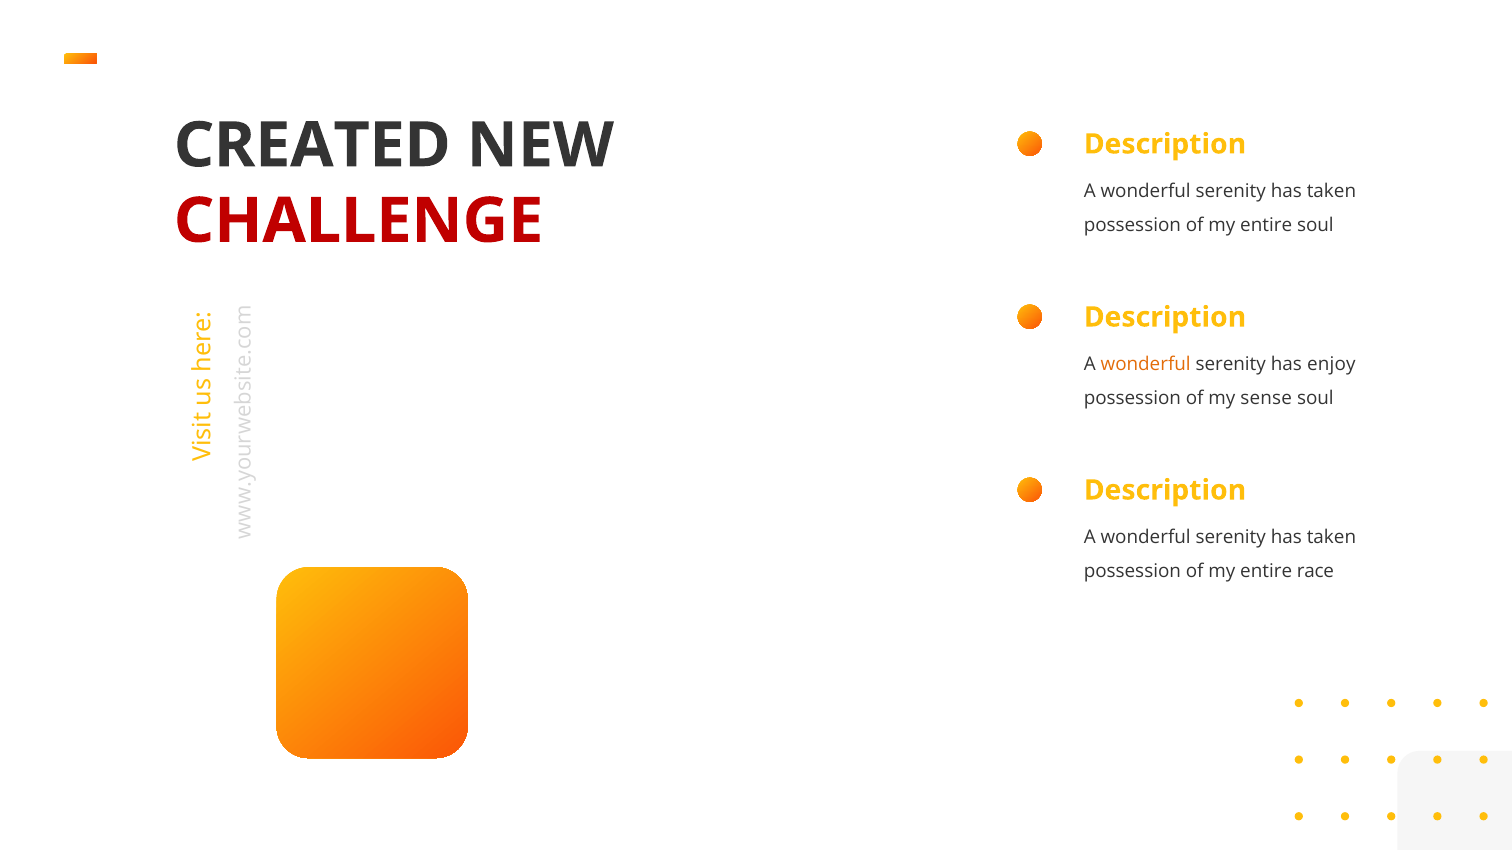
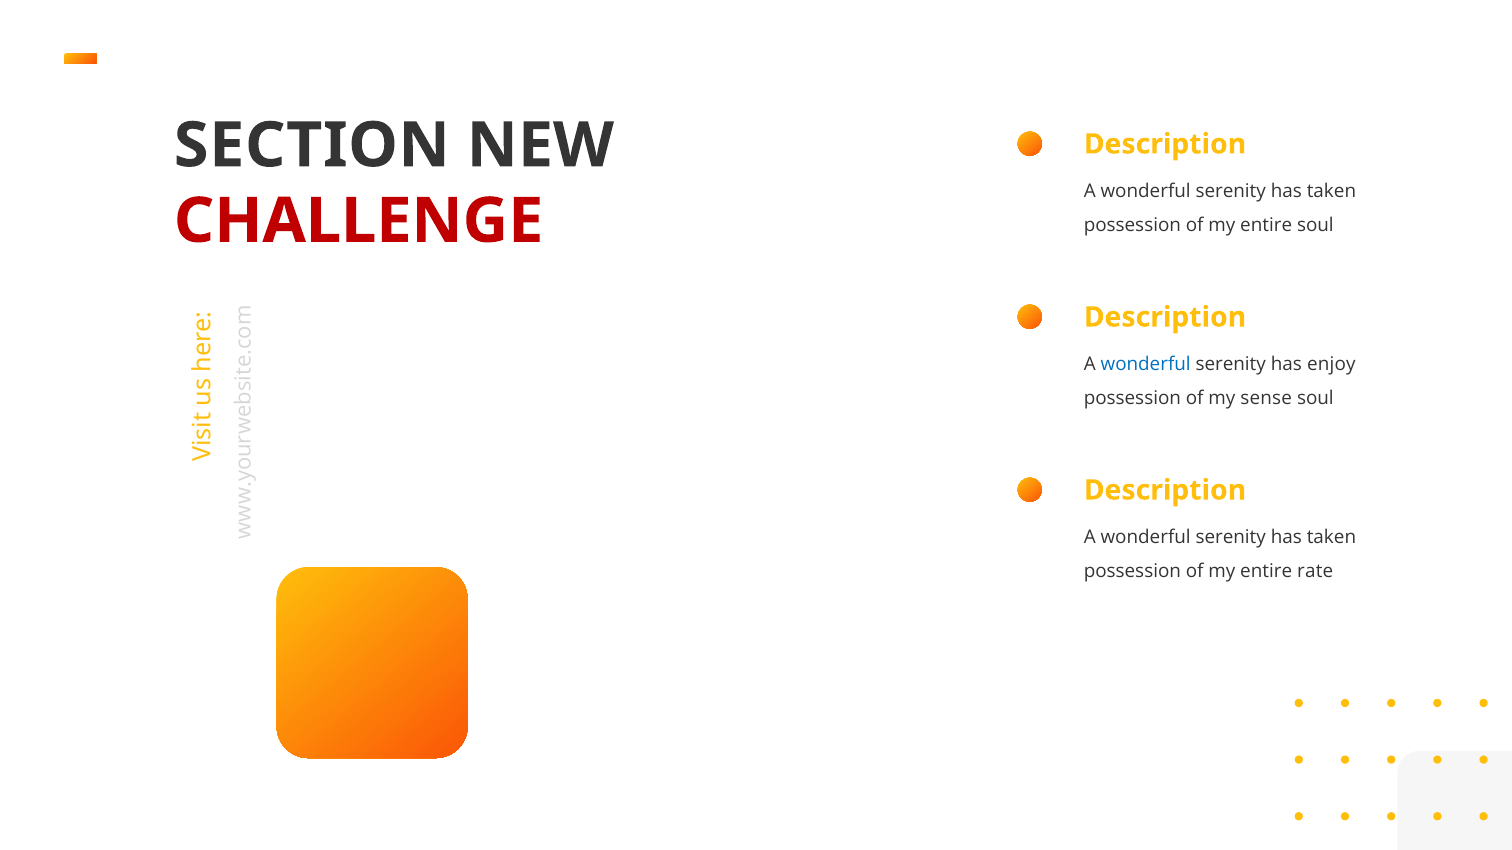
CREATED: CREATED -> SECTION
wonderful at (1146, 365) colour: orange -> blue
race: race -> rate
